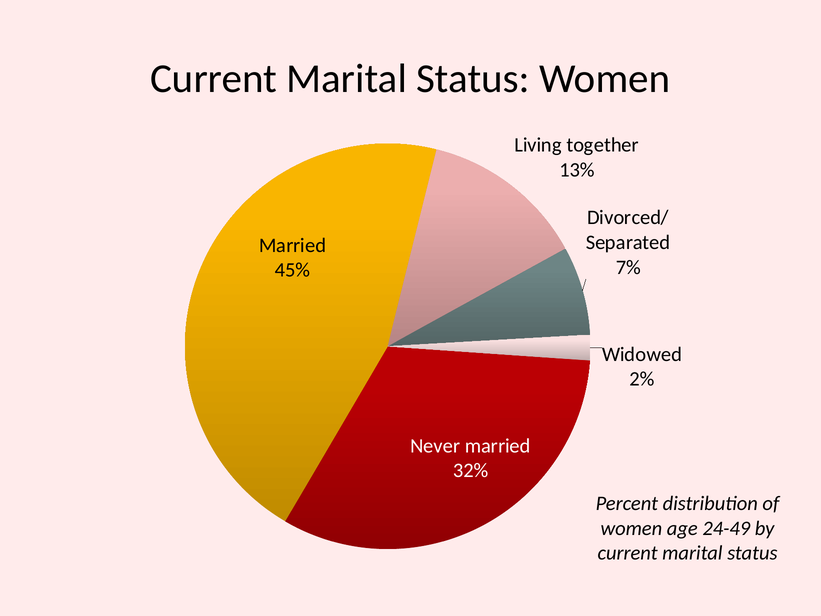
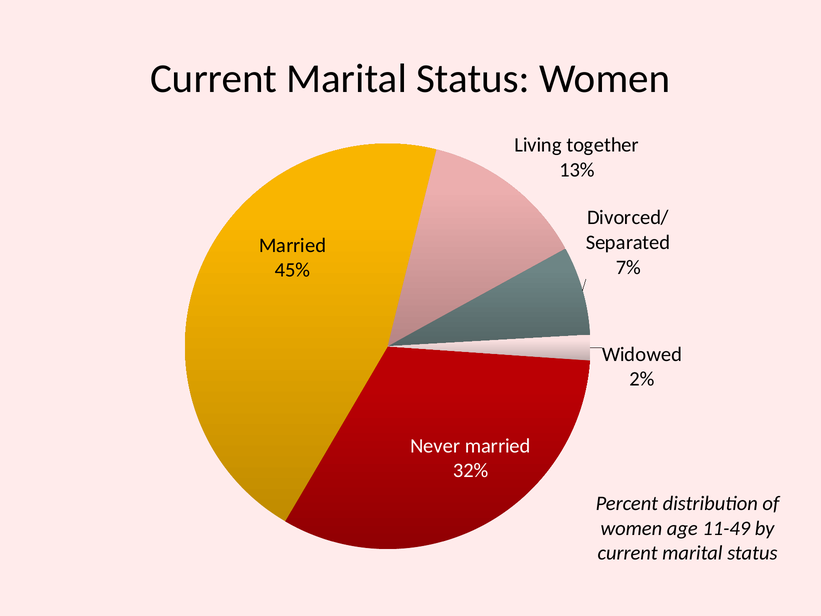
24-49: 24-49 -> 11-49
